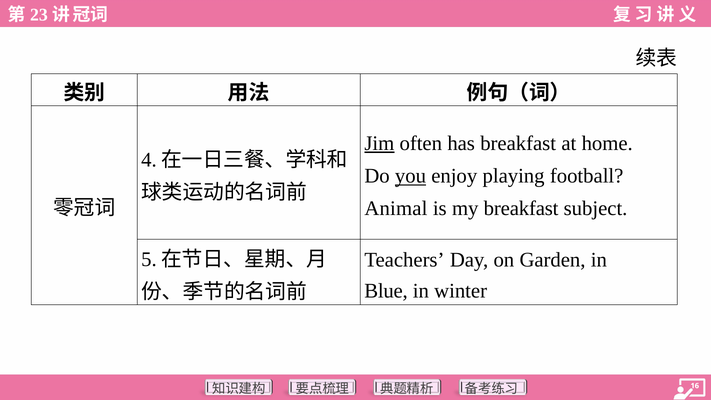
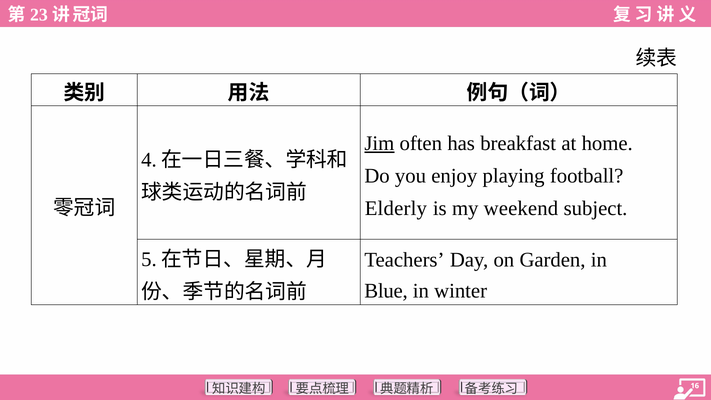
you underline: present -> none
Animal: Animal -> Elderly
my breakfast: breakfast -> weekend
